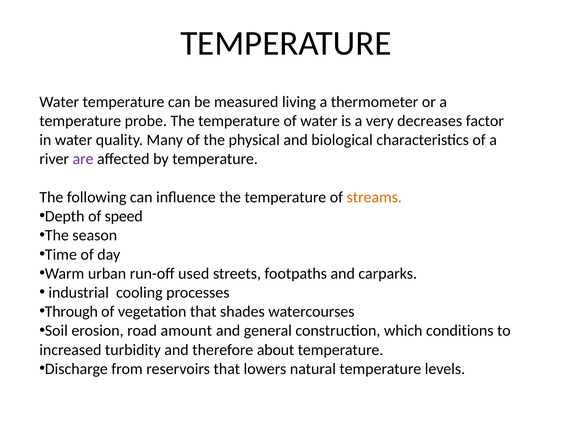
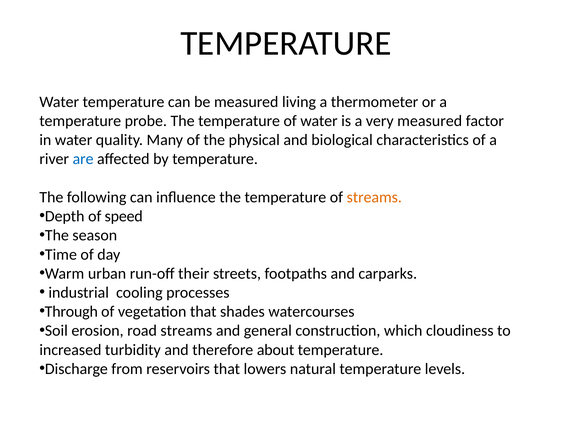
very decreases: decreases -> measured
are colour: purple -> blue
used: used -> their
road amount: amount -> streams
conditions: conditions -> cloudiness
